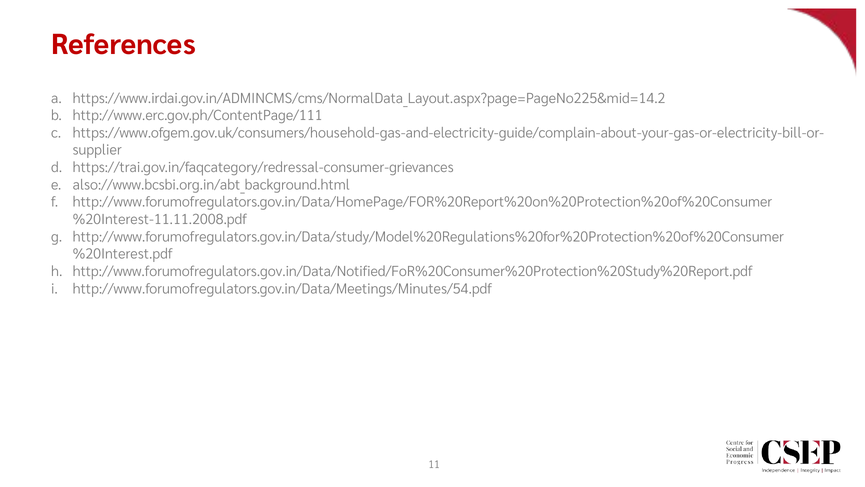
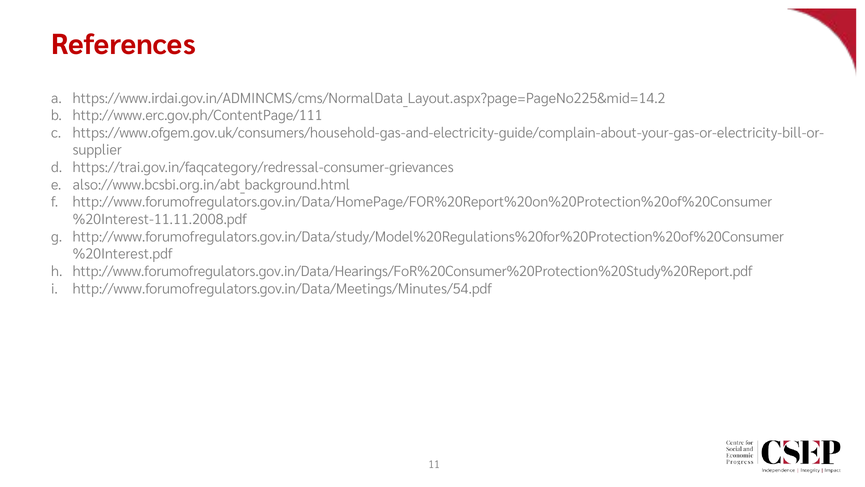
http://www.forumofregulators.gov.in/Data/Notified/FoR%20Consumer%20Protection%20Study%20Report.pdf: http://www.forumofregulators.gov.in/Data/Notified/FoR%20Consumer%20Protection%20Study%20Report.pdf -> http://www.forumofregulators.gov.in/Data/Hearings/FoR%20Consumer%20Protection%20Study%20Report.pdf
